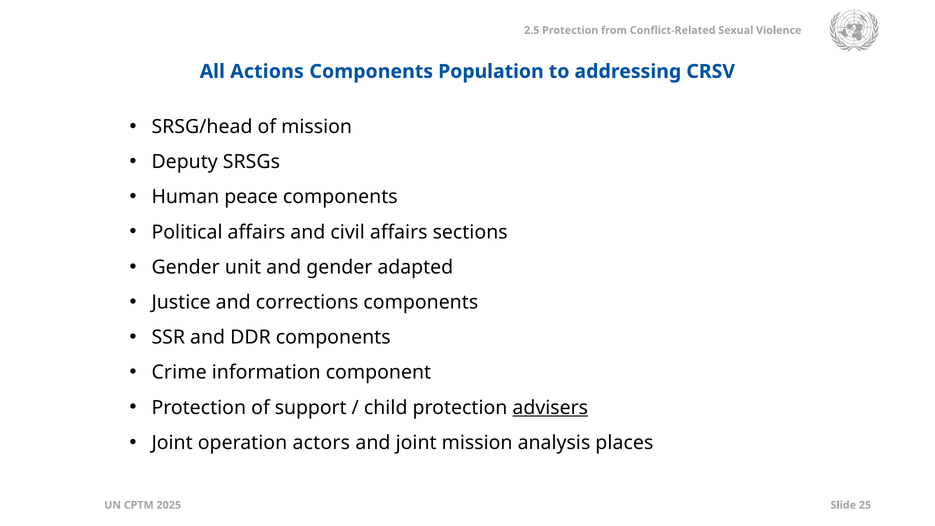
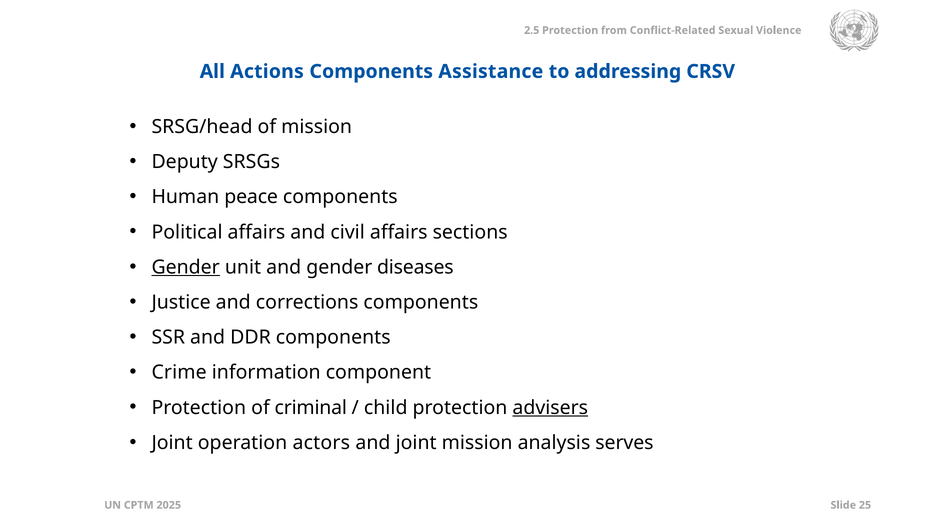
Population: Population -> Assistance
Gender at (186, 267) underline: none -> present
adapted: adapted -> diseases
support: support -> criminal
places: places -> serves
